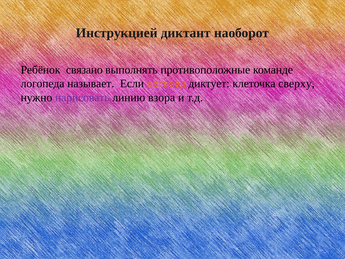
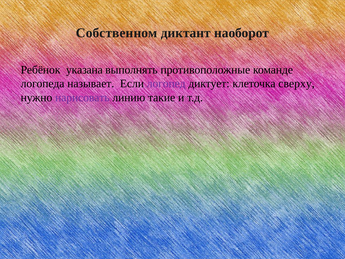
Инструкцией: Инструкцией -> Собственном
связано: связано -> указана
логопед colour: orange -> purple
взора: взора -> такие
